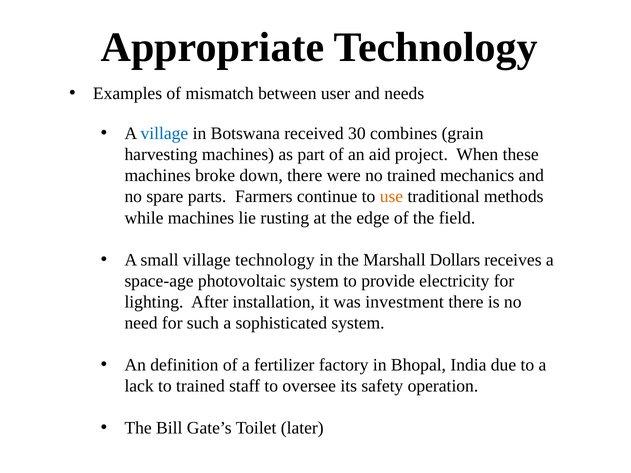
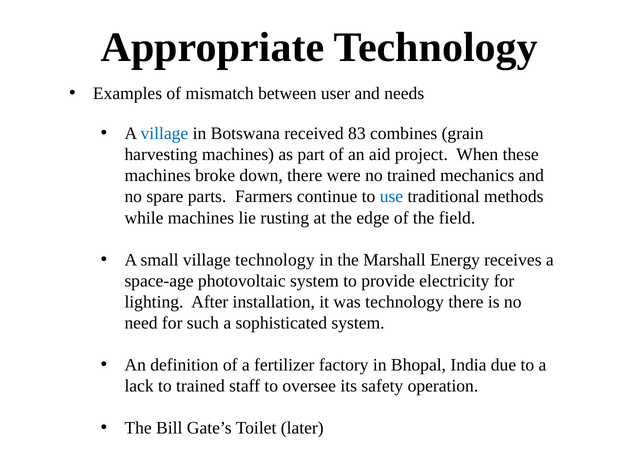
30: 30 -> 83
use colour: orange -> blue
Dollars: Dollars -> Energy
was investment: investment -> technology
